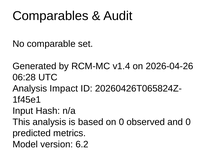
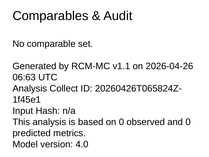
v1.4: v1.4 -> v1.1
06:28: 06:28 -> 06:63
Impact: Impact -> Collect
6.2: 6.2 -> 4.0
